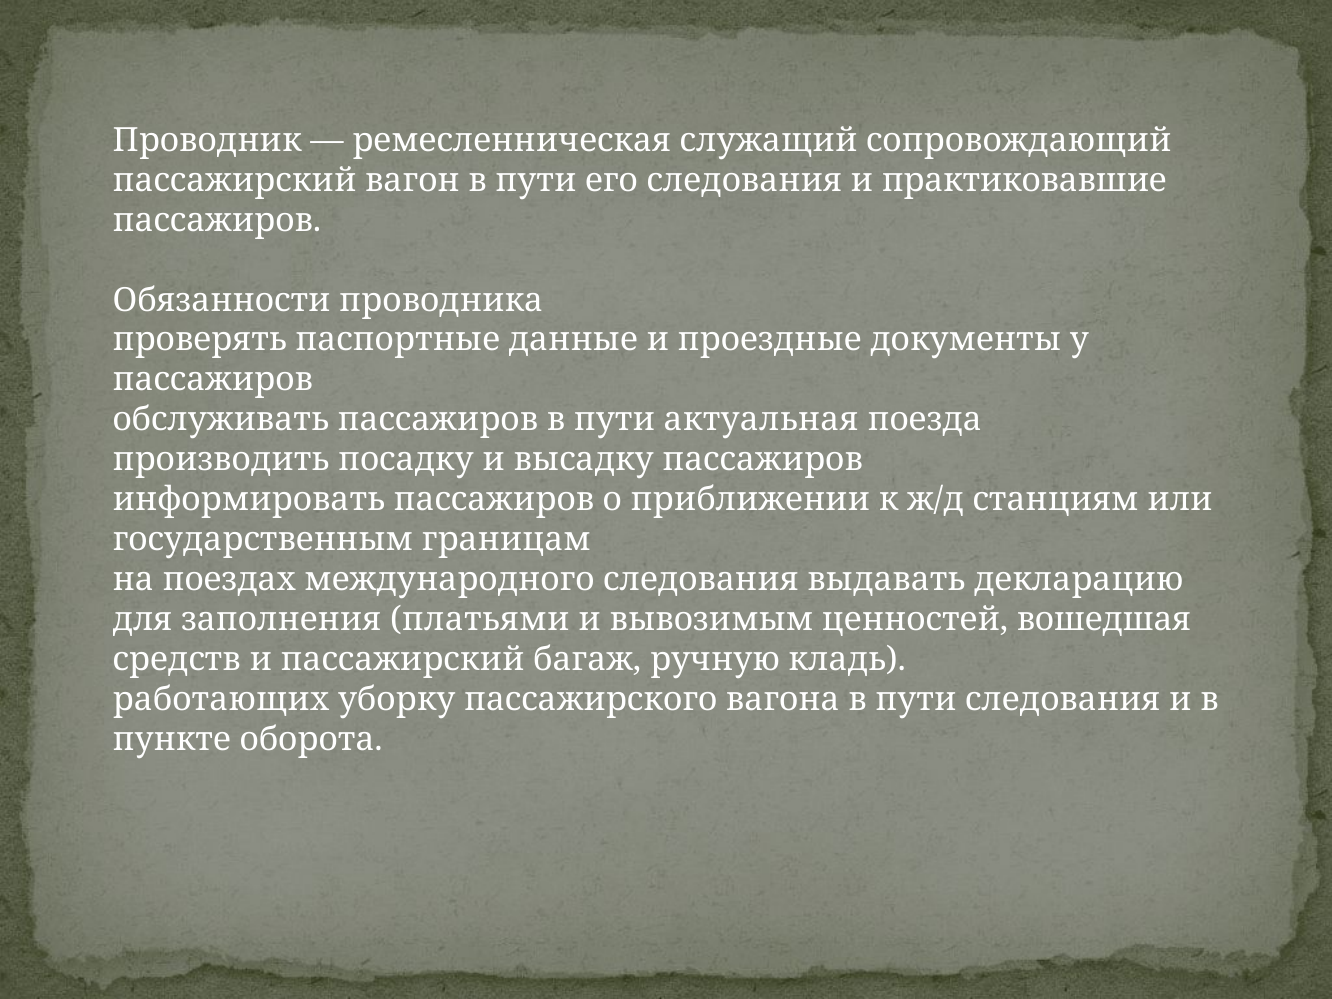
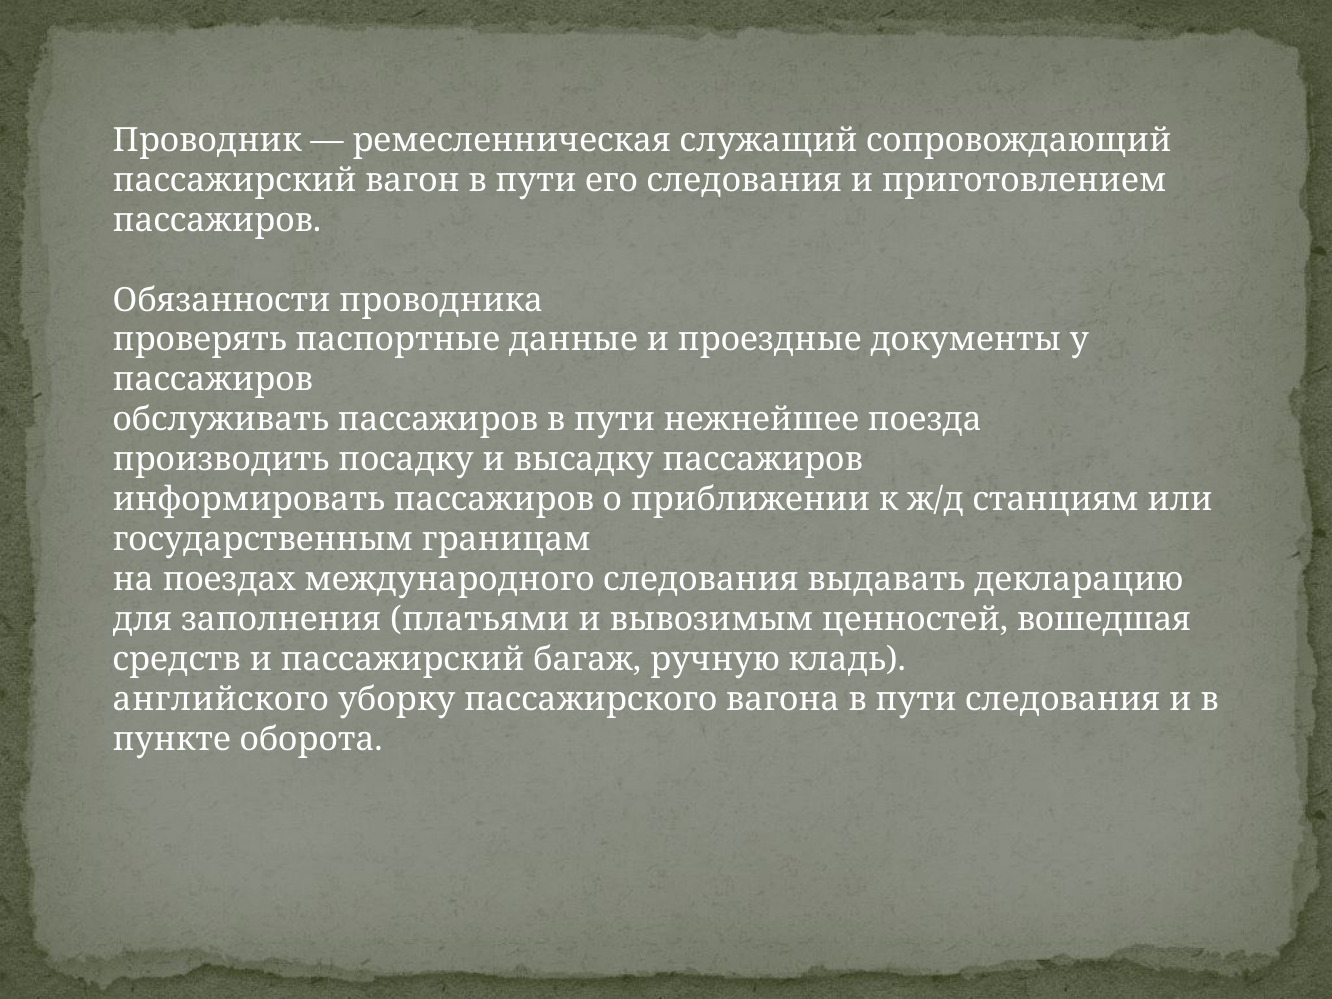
практиковавшие: практиковавшие -> приготовлением
актуальная: актуальная -> нежнейшее
работающих: работающих -> английского
